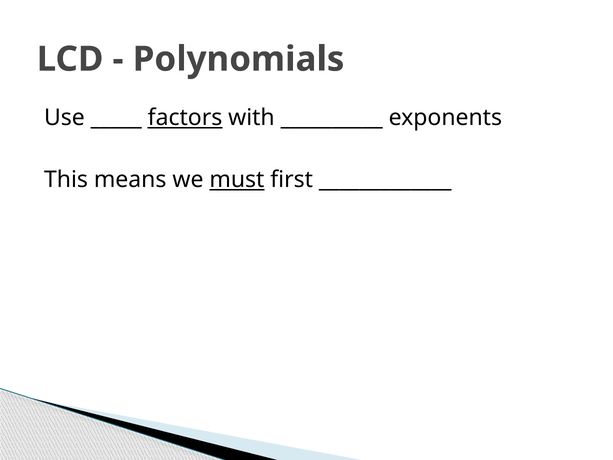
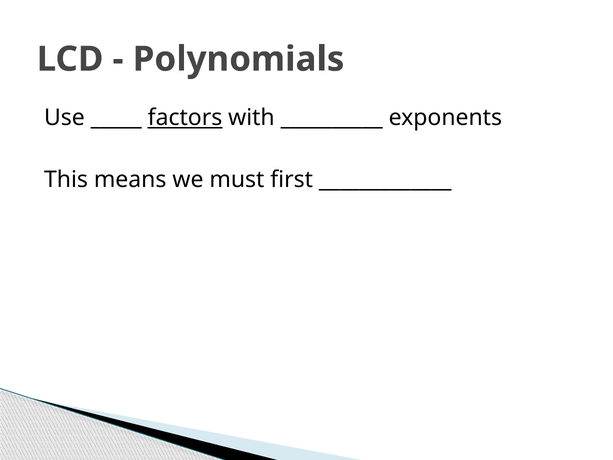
must underline: present -> none
